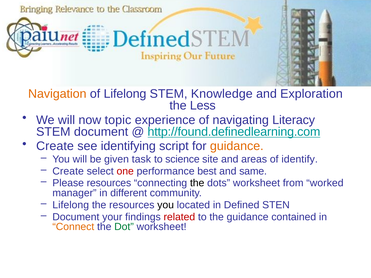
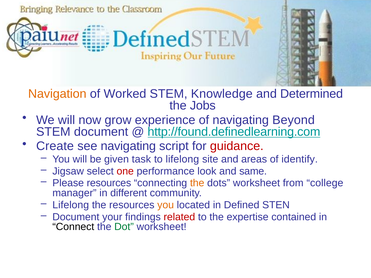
of Lifelong: Lifelong -> Worked
Exploration: Exploration -> Determined
Less: Less -> Jobs
topic: topic -> grow
Literacy: Literacy -> Beyond
see identifying: identifying -> navigating
guidance at (237, 146) colour: orange -> red
to science: science -> lifelong
Create at (68, 171): Create -> Jigsaw
best: best -> look
the at (197, 183) colour: black -> orange
worked: worked -> college
you at (166, 205) colour: black -> orange
the guidance: guidance -> expertise
Connect colour: orange -> black
